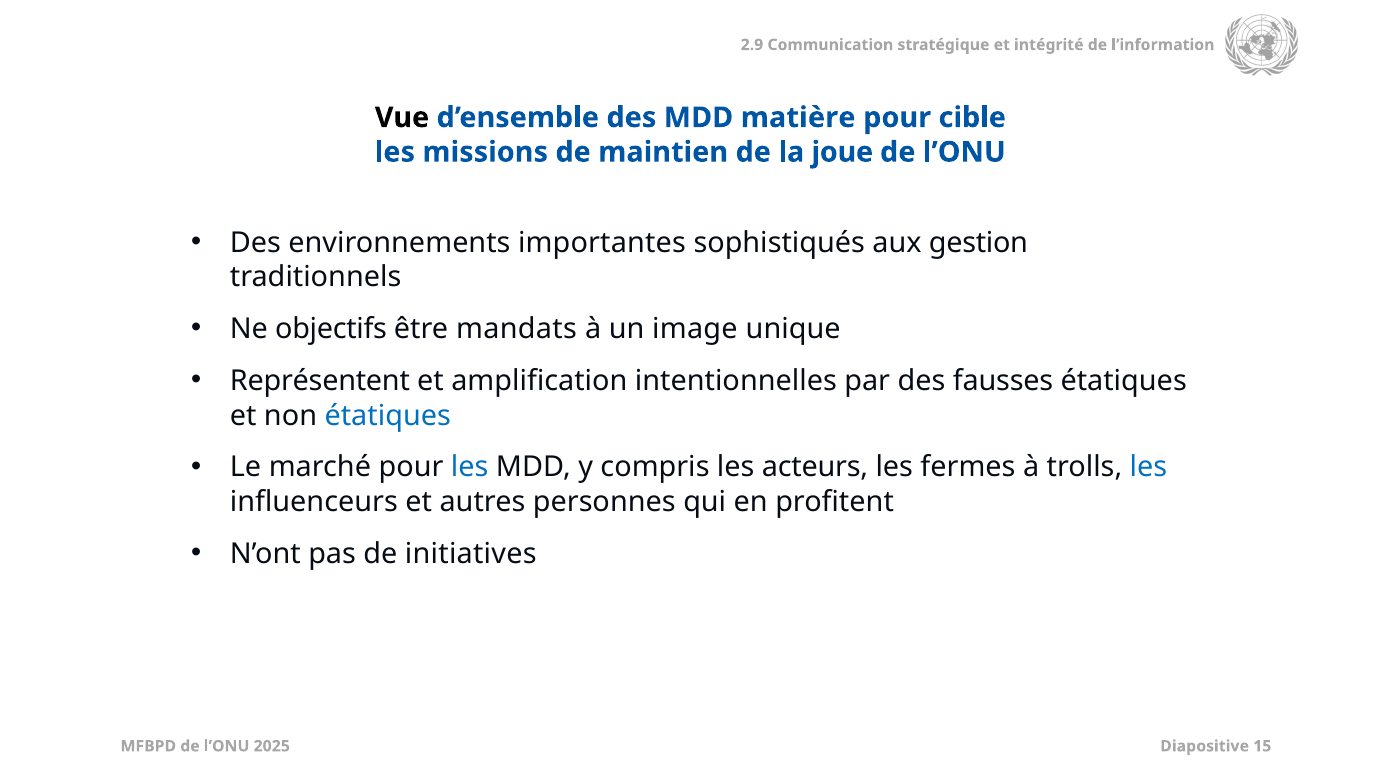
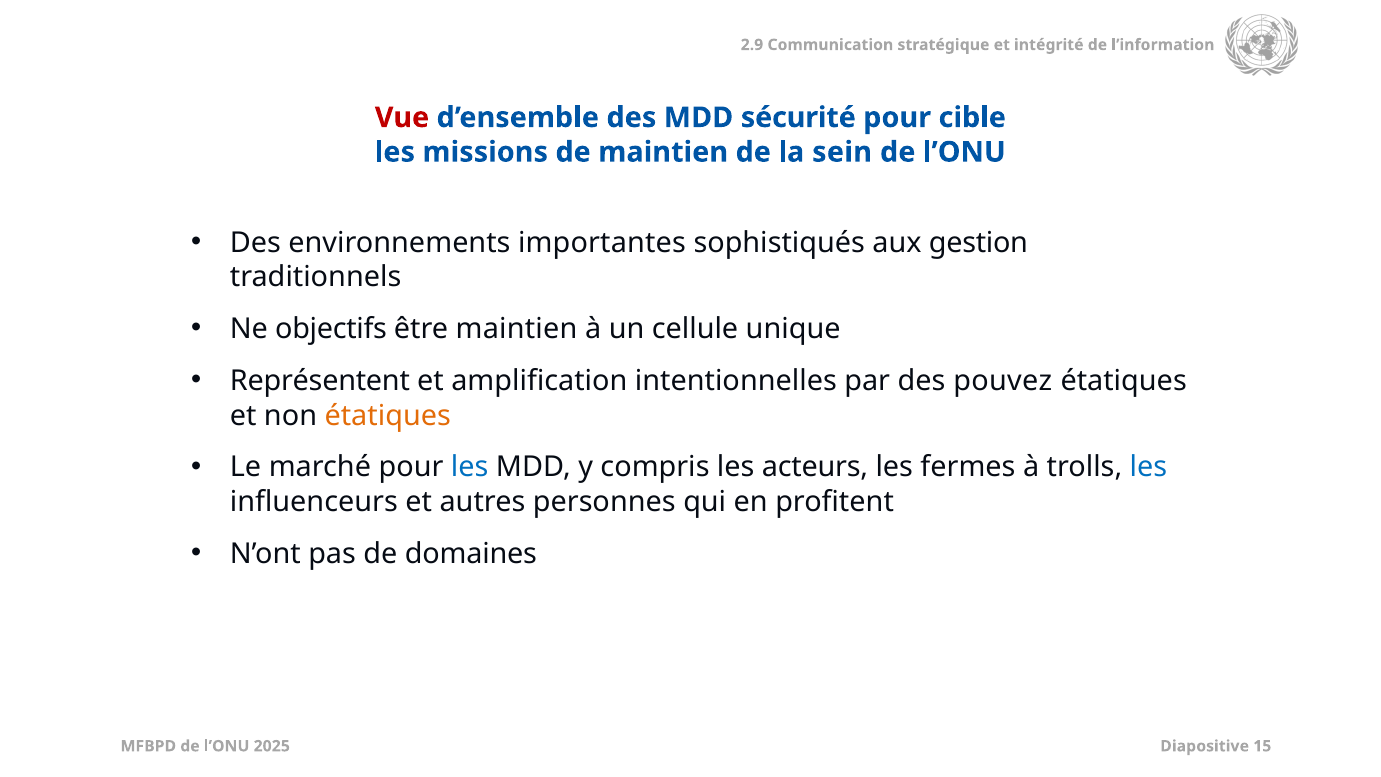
Vue colour: black -> red
matière: matière -> sécurité
joue: joue -> sein
être mandats: mandats -> maintien
image: image -> cellule
fausses: fausses -> pouvez
étatiques at (388, 415) colour: blue -> orange
initiatives: initiatives -> domaines
